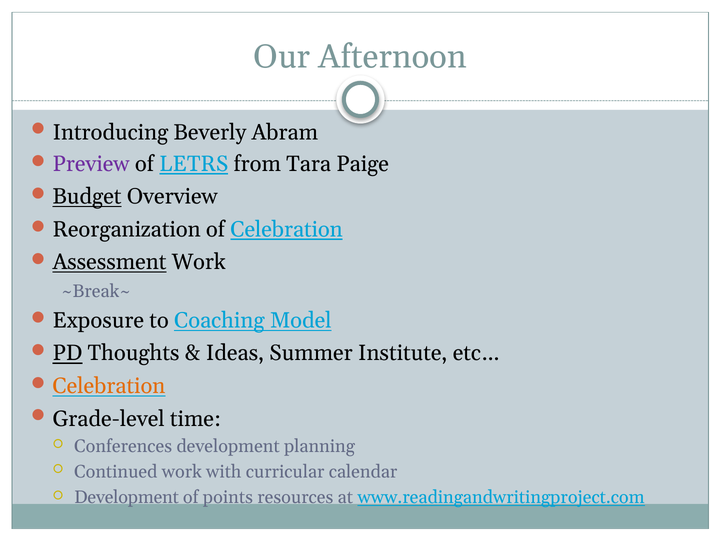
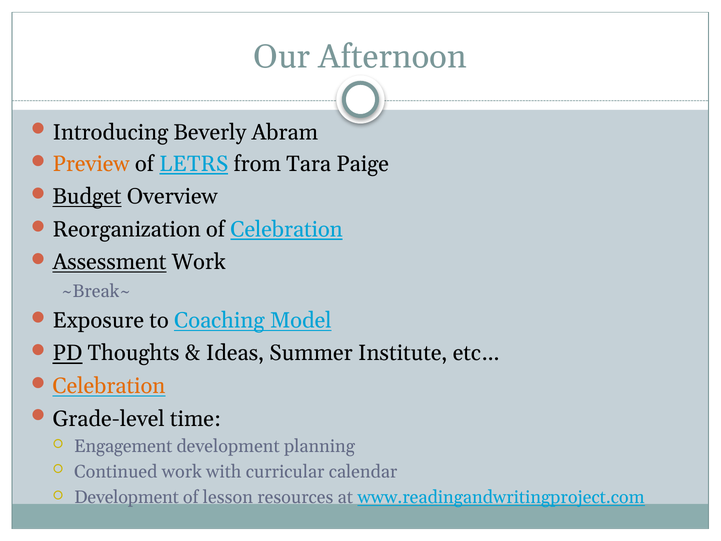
Preview colour: purple -> orange
Conferences: Conferences -> Engagement
points: points -> lesson
